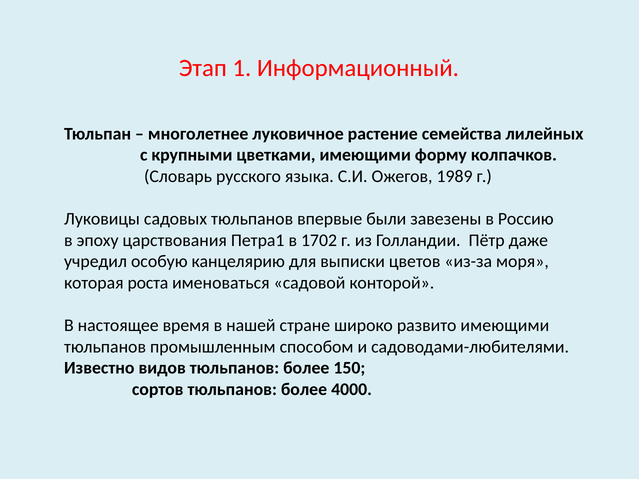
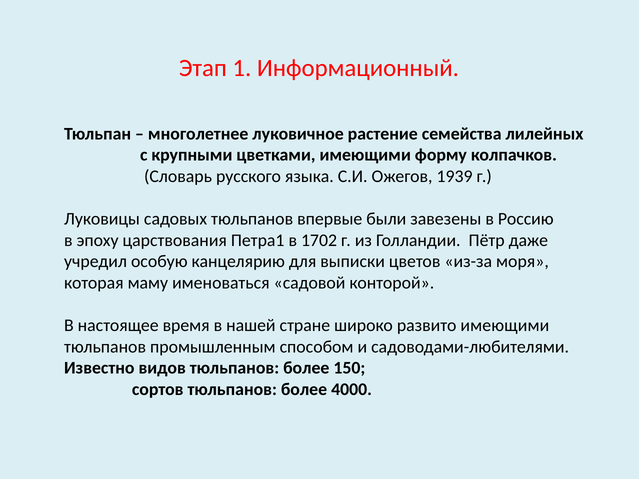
1989: 1989 -> 1939
роста: роста -> маму
